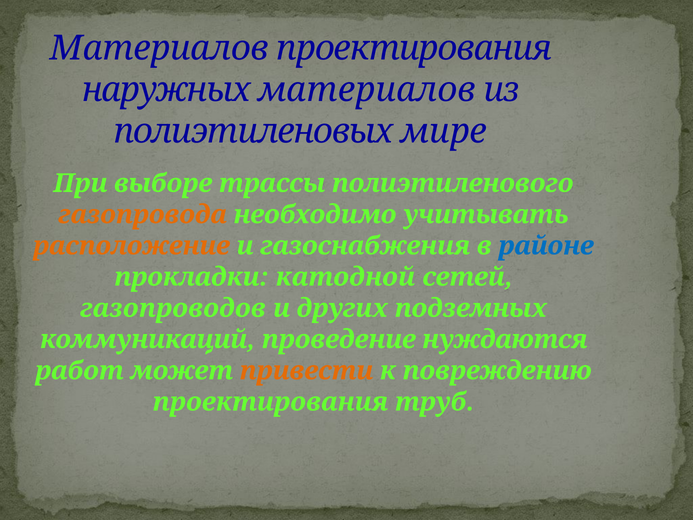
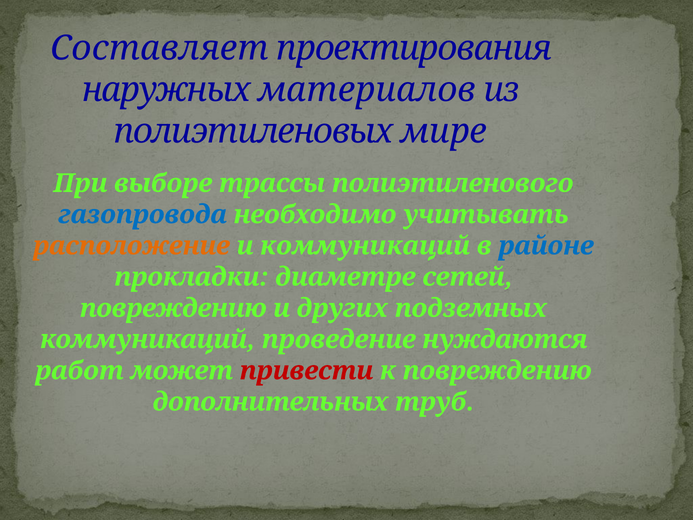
Материалов at (160, 48): Материалов -> Составляет
газопровода colour: orange -> blue
и газоснабжения: газоснабжения -> коммуникаций
катодной: катодной -> диаметре
газопроводов at (173, 308): газопроводов -> повреждению
привести colour: orange -> red
проектирования at (270, 402): проектирования -> дополнительных
